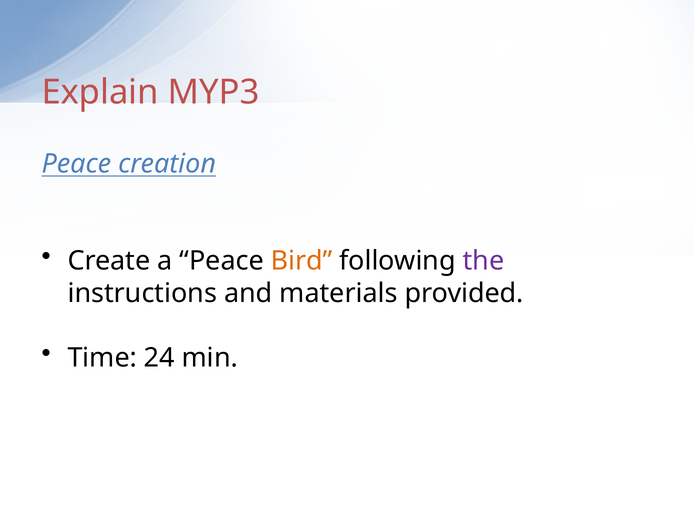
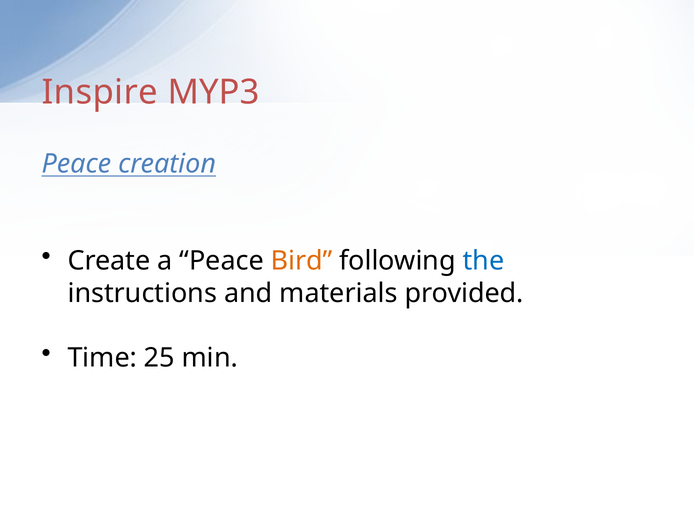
Explain: Explain -> Inspire
the colour: purple -> blue
24: 24 -> 25
